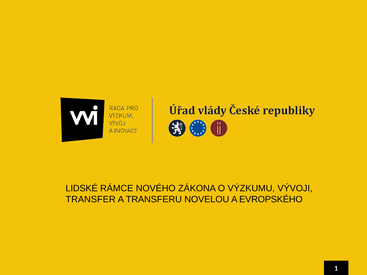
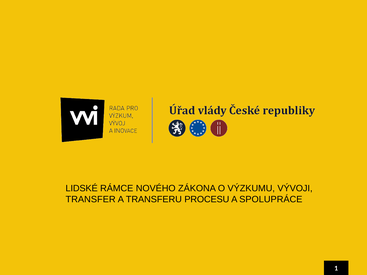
NOVELOU: NOVELOU -> PROCESU
EVROPSKÉHO: EVROPSKÉHO -> SPOLUPRÁCE
